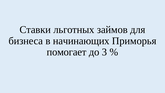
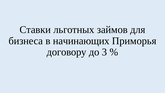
помогает: помогает -> договору
